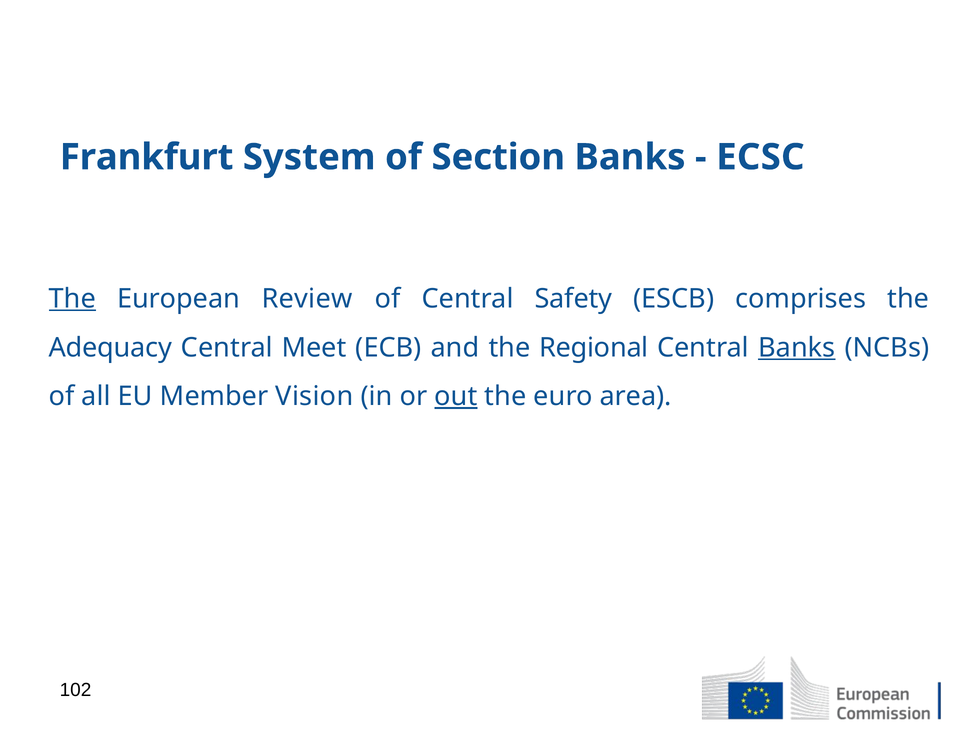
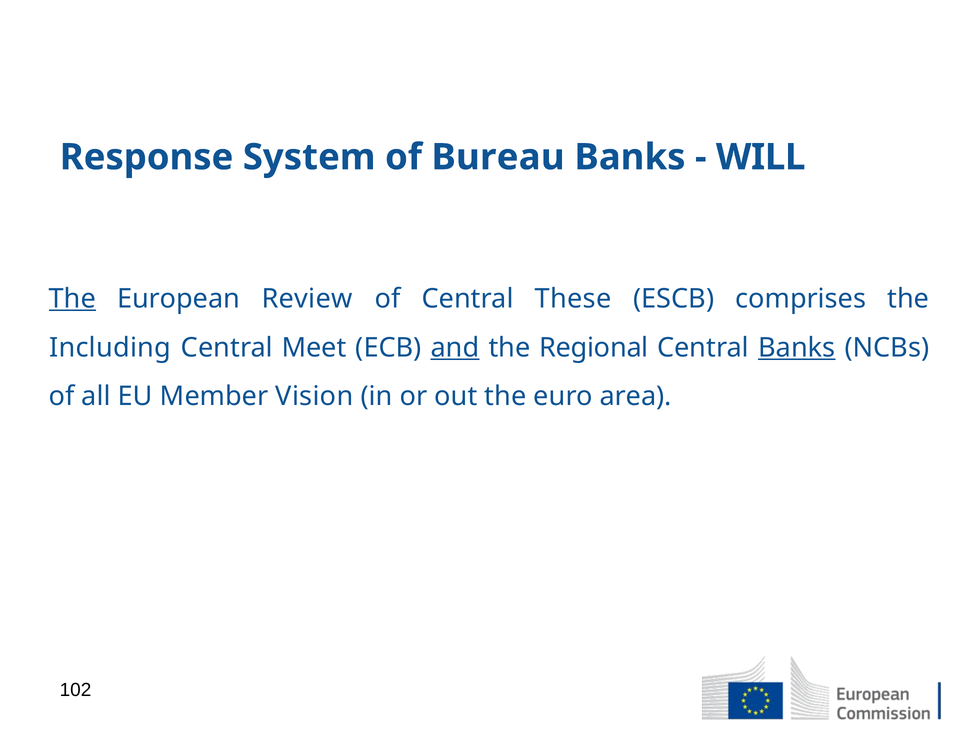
Frankfurt: Frankfurt -> Response
Section: Section -> Bureau
ECSC: ECSC -> WILL
Safety: Safety -> These
Adequacy: Adequacy -> Including
and underline: none -> present
out underline: present -> none
